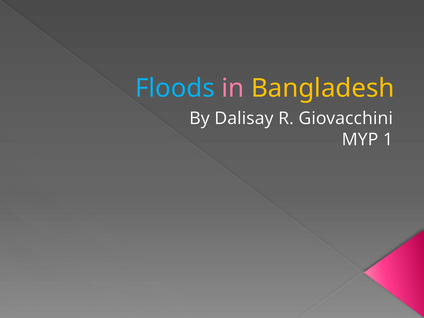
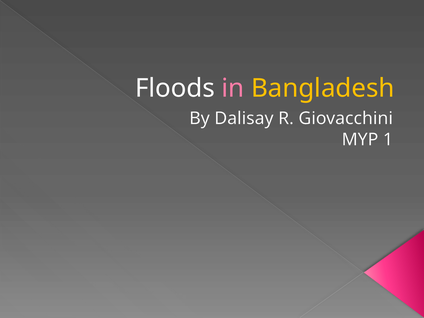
Floods colour: light blue -> white
